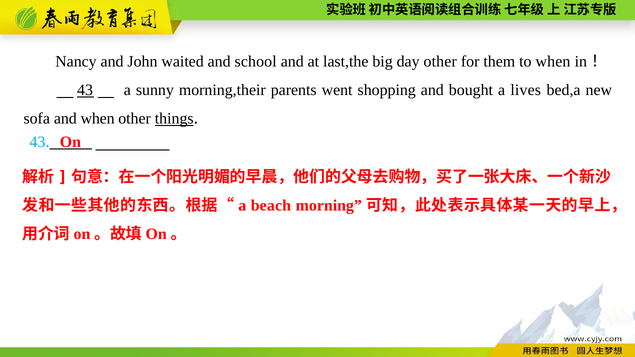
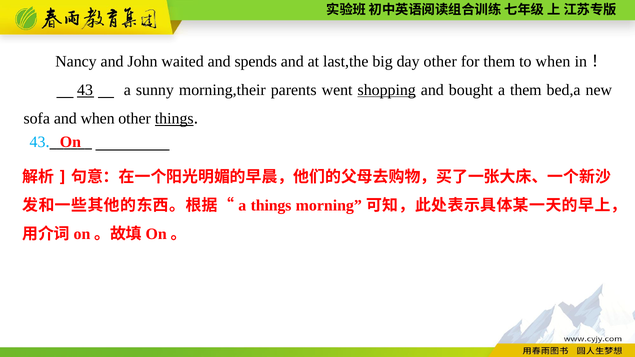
school: school -> spends
shopping underline: none -> present
a lives: lives -> them
a beach: beach -> things
